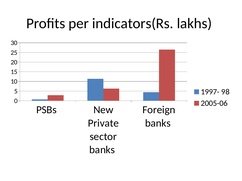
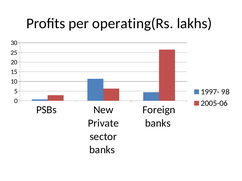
indicators(Rs: indicators(Rs -> operating(Rs
